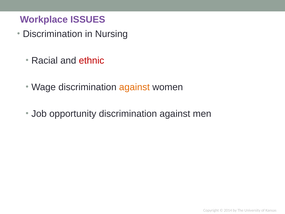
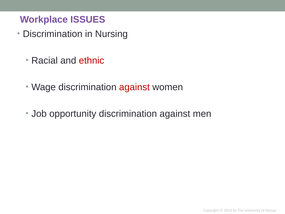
against at (134, 87) colour: orange -> red
